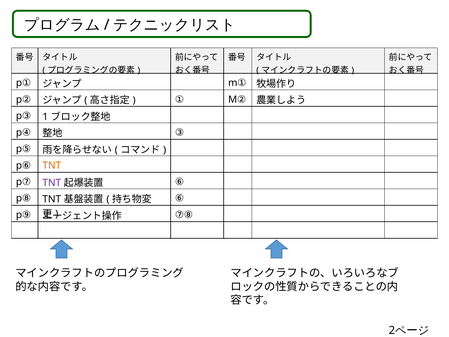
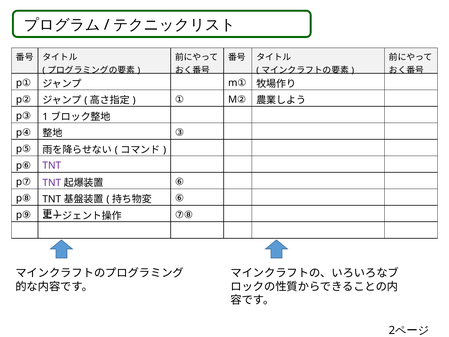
TNT at (52, 165) colour: orange -> purple
